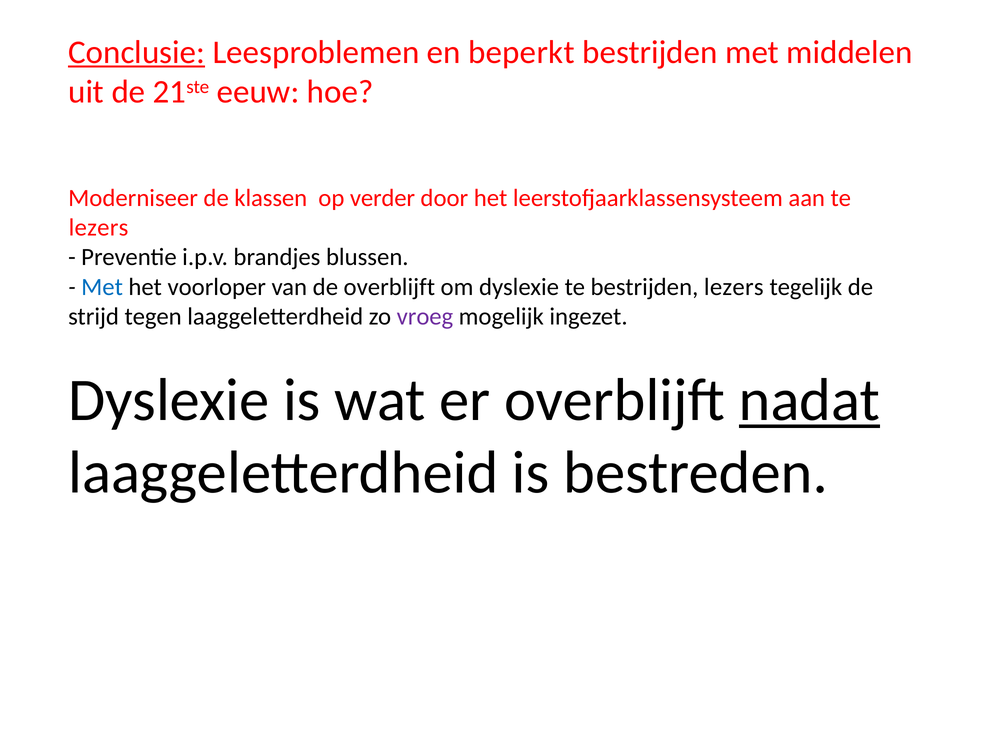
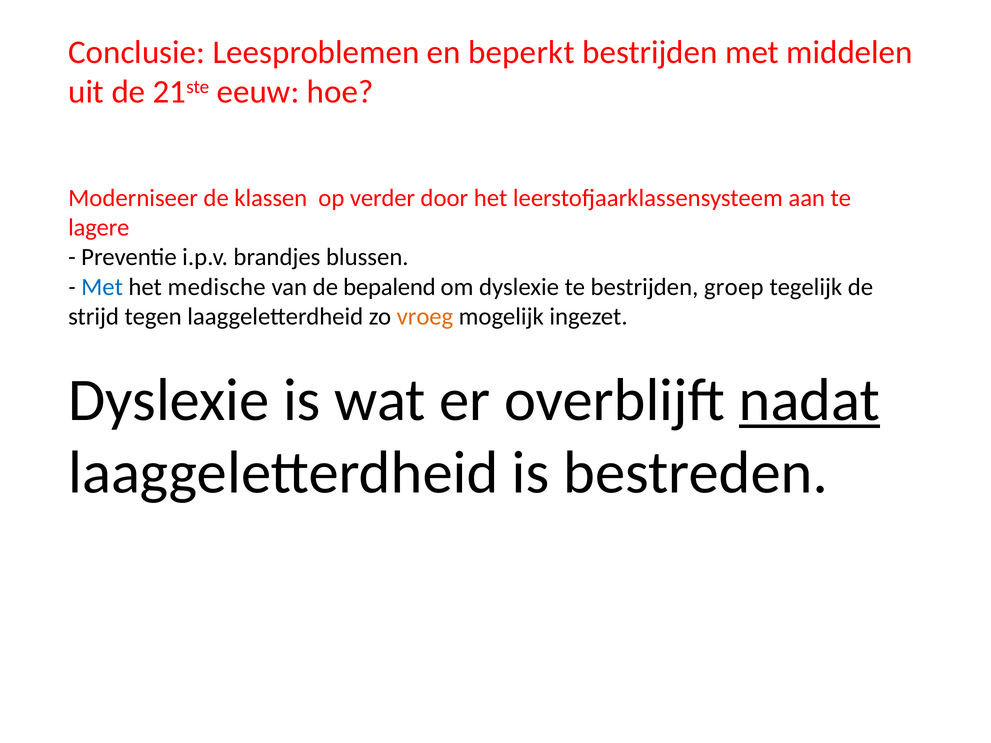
Conclusie underline: present -> none
lezers at (98, 228): lezers -> lagere
voorloper: voorloper -> medische
de overblijft: overblijft -> bepalend
bestrijden lezers: lezers -> groep
vroeg colour: purple -> orange
